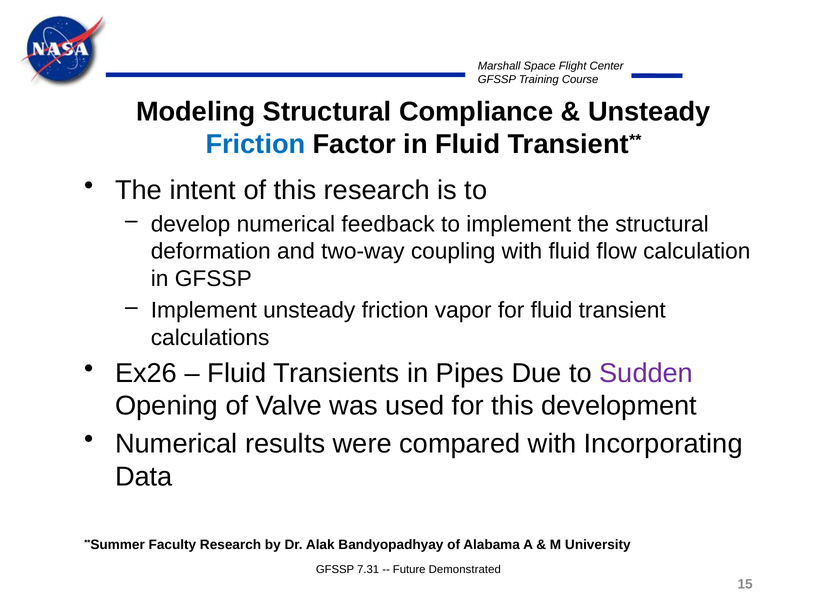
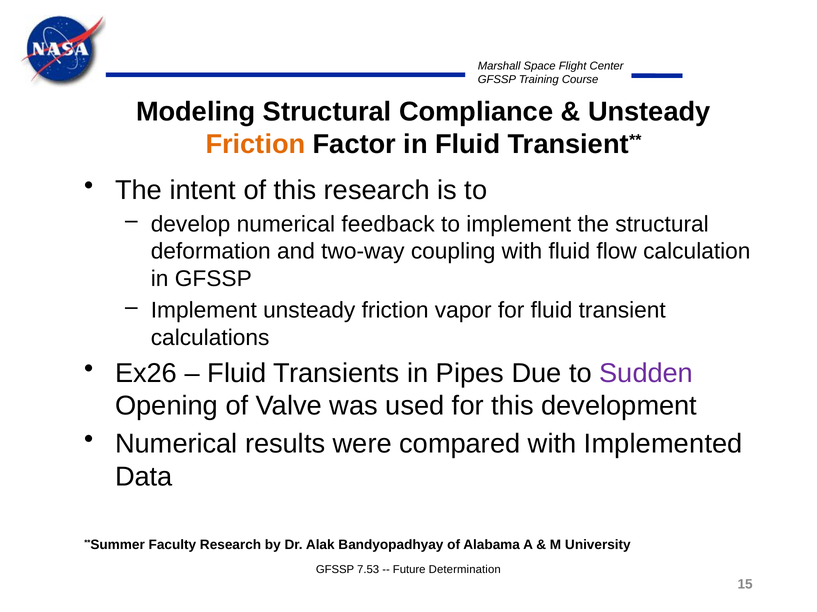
Friction at (255, 145) colour: blue -> orange
Incorporating: Incorporating -> Implemented
7.31: 7.31 -> 7.53
Demonstrated: Demonstrated -> Determination
